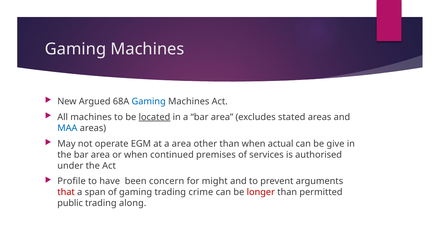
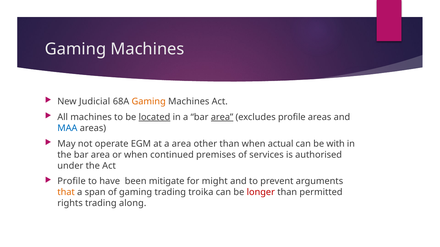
Argued: Argued -> Judicial
Gaming at (149, 102) colour: blue -> orange
area at (222, 117) underline: none -> present
excludes stated: stated -> profile
give: give -> with
concern: concern -> mitigate
that colour: red -> orange
crime: crime -> troika
public: public -> rights
